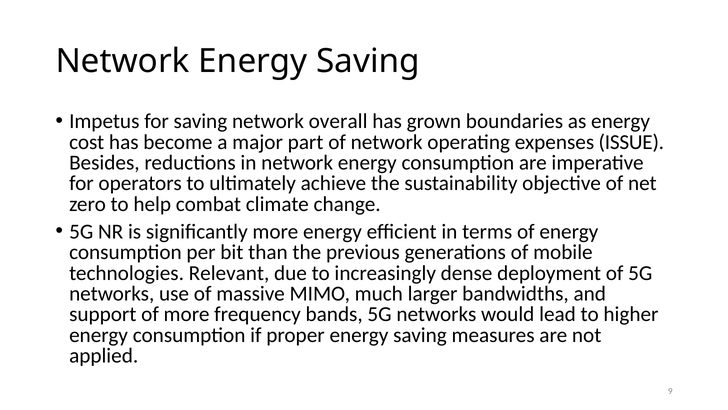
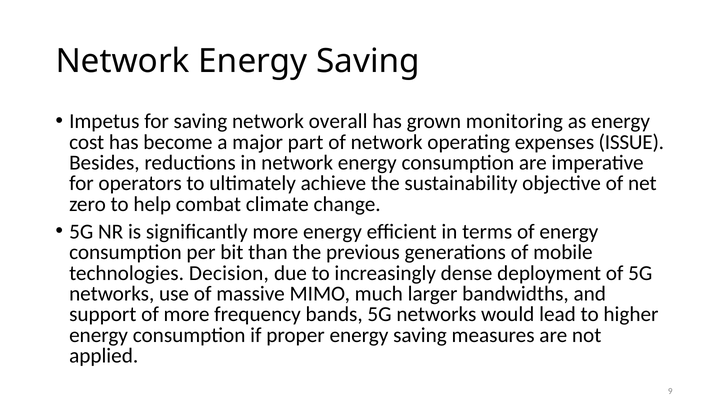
boundaries: boundaries -> monitoring
Relevant: Relevant -> Decision
